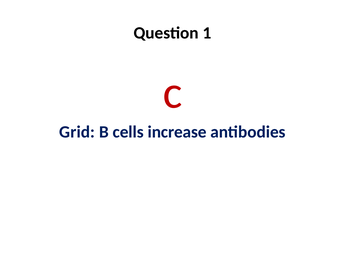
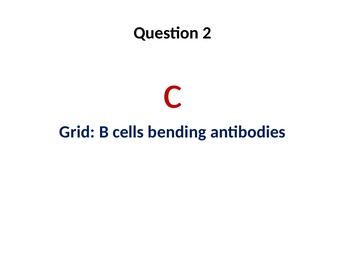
1: 1 -> 2
increase: increase -> bending
